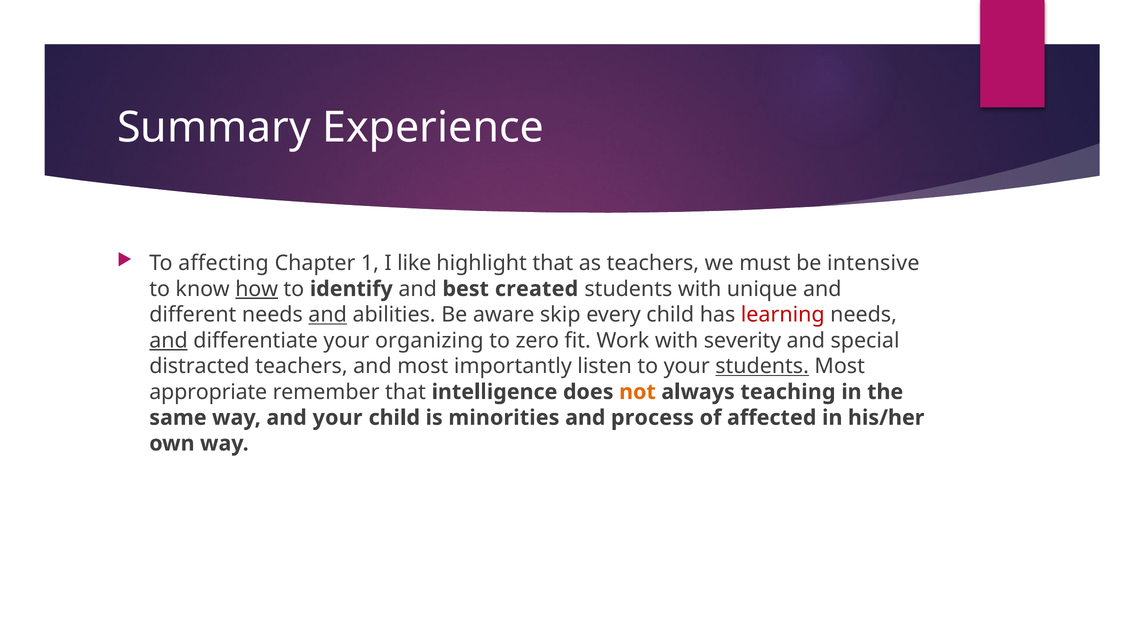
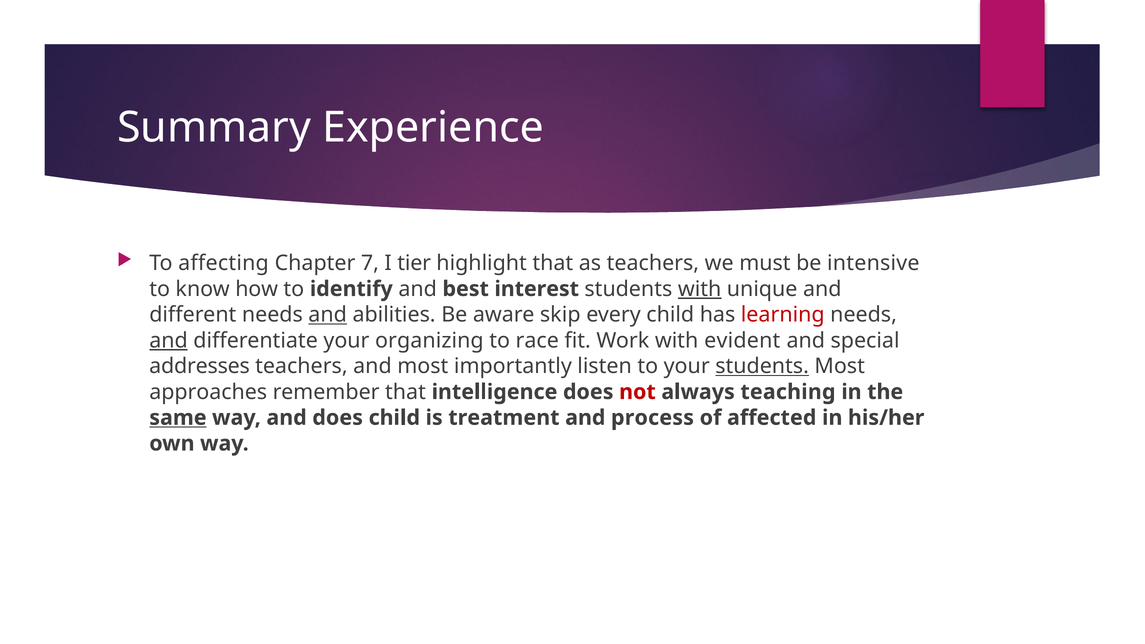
1: 1 -> 7
like: like -> tier
how underline: present -> none
created: created -> interest
with at (700, 289) underline: none -> present
zero: zero -> race
severity: severity -> evident
distracted: distracted -> addresses
appropriate: appropriate -> approaches
not colour: orange -> red
same underline: none -> present
and your: your -> does
minorities: minorities -> treatment
